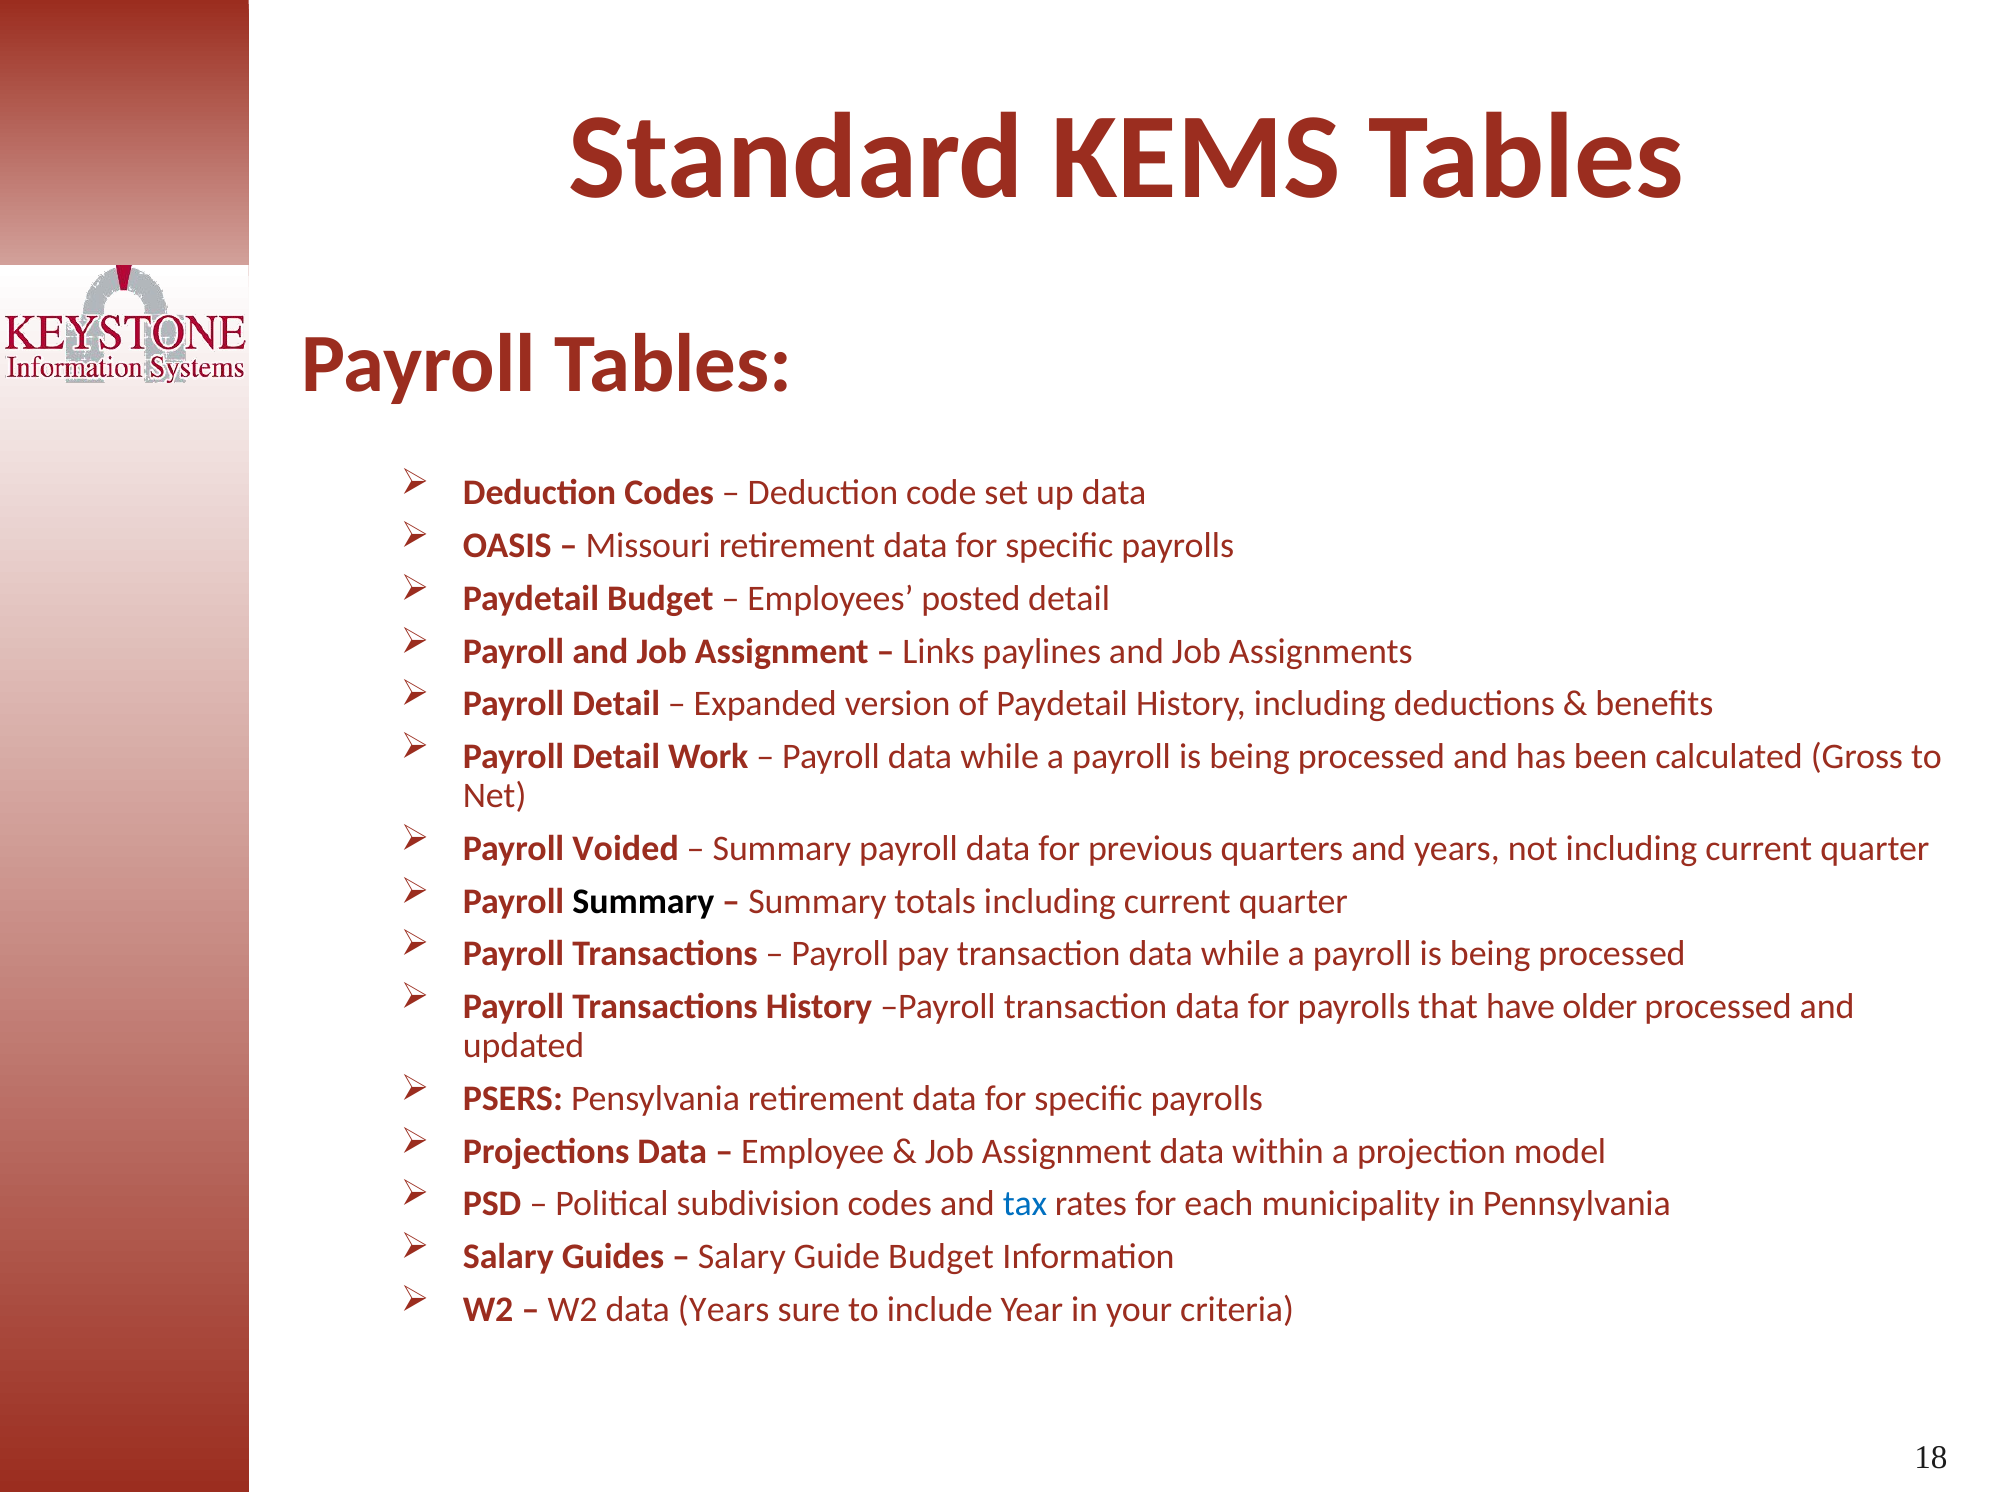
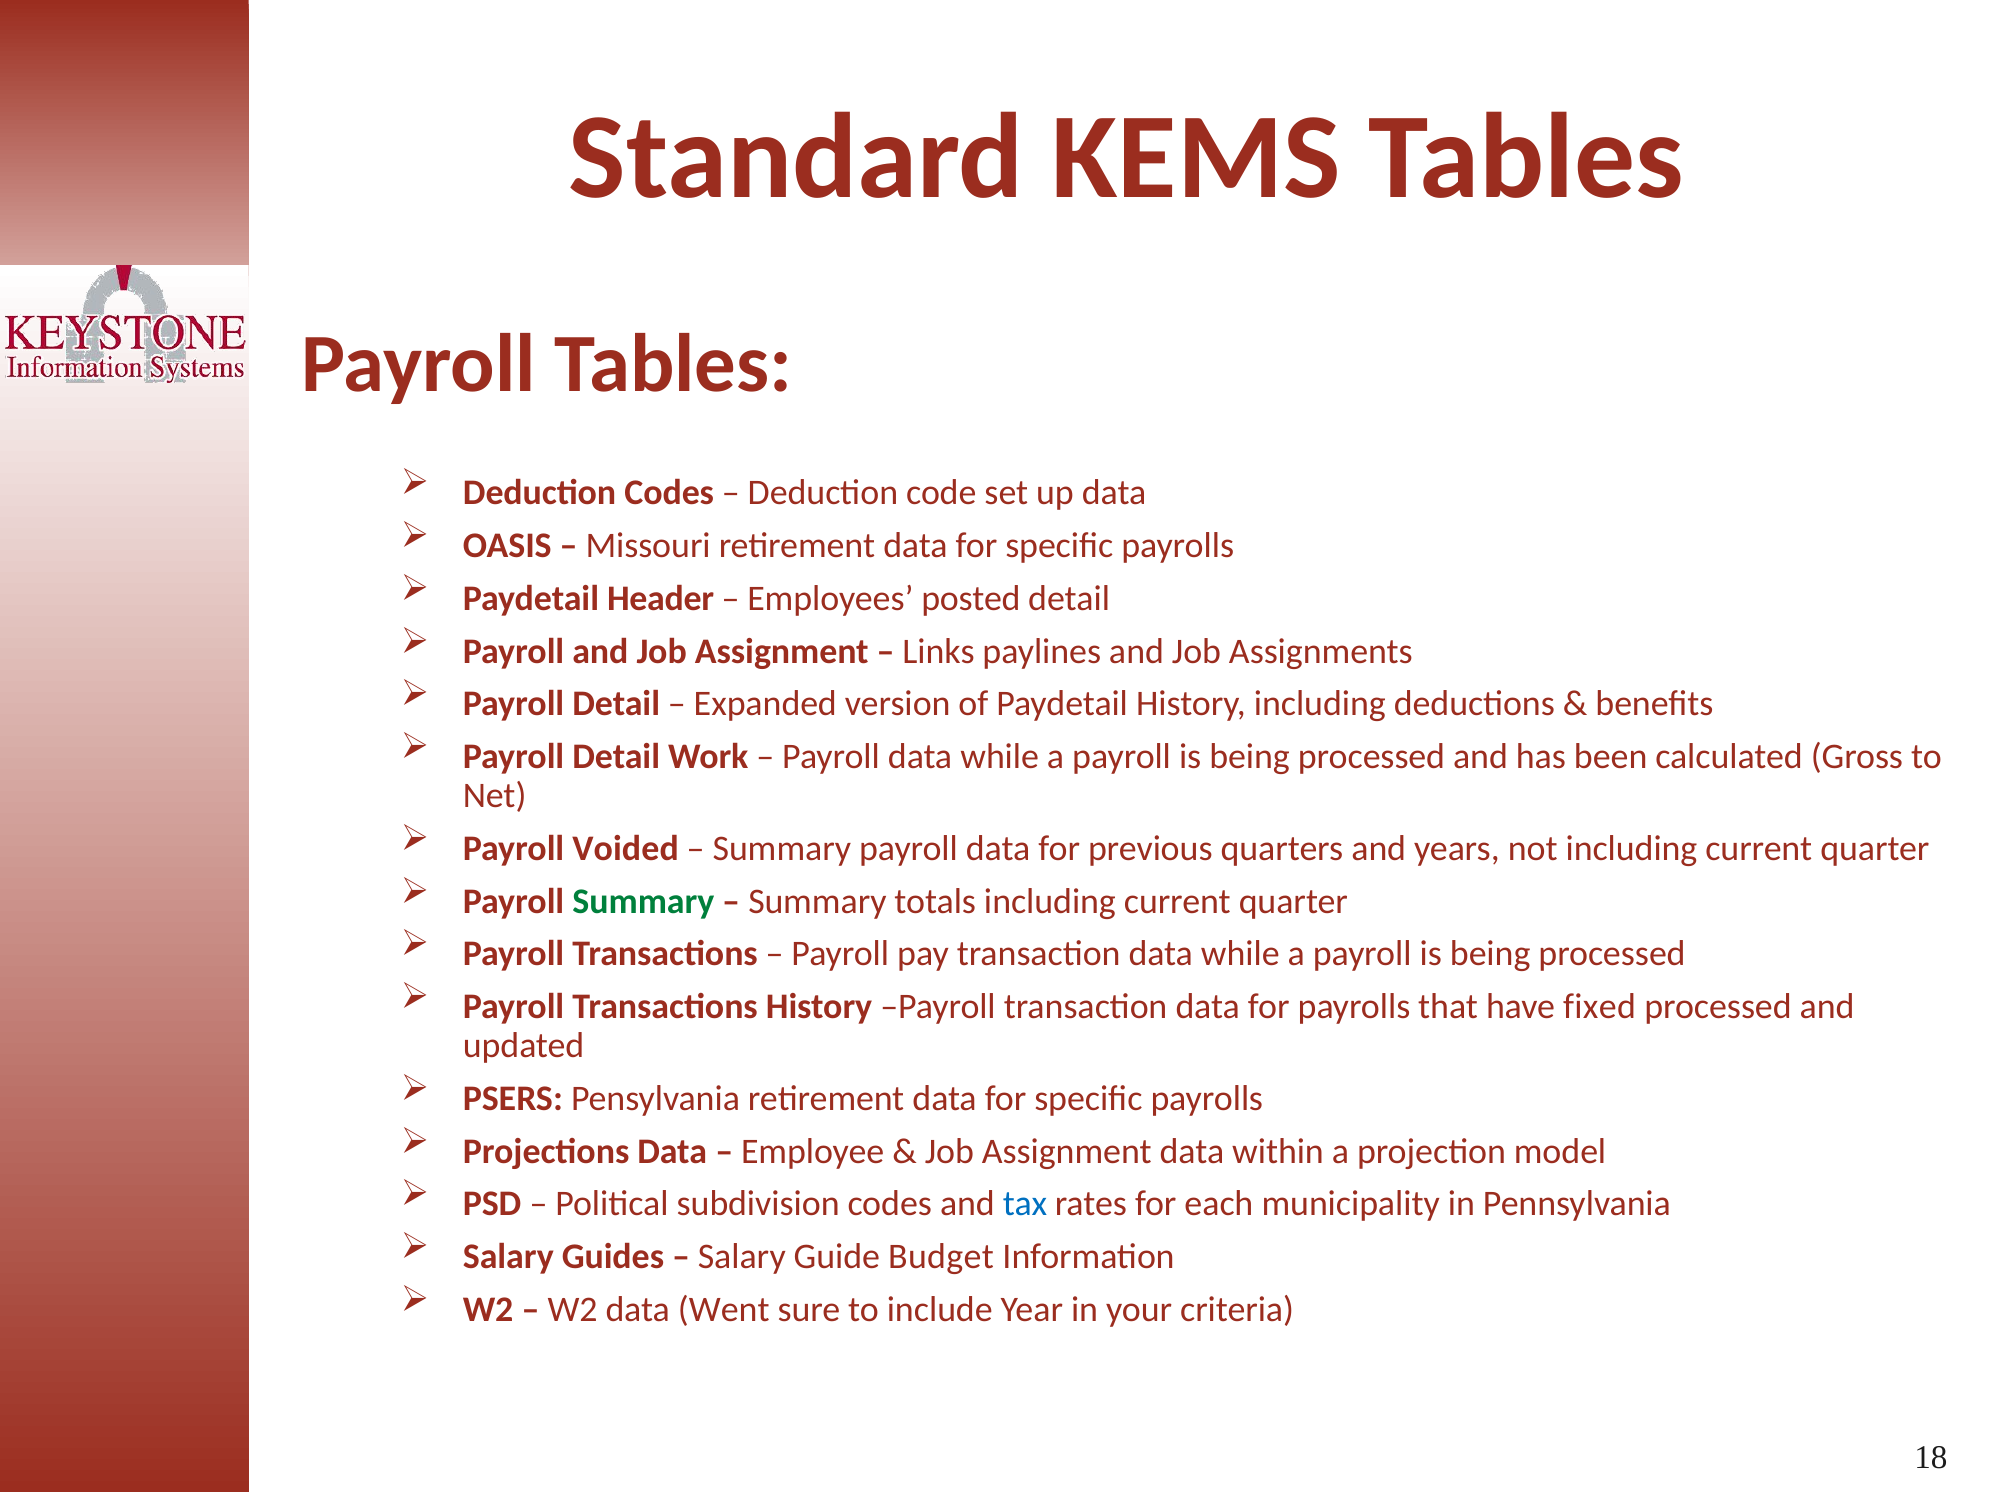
Paydetail Budget: Budget -> Header
Summary at (643, 901) colour: black -> green
older: older -> fixed
data Years: Years -> Went
